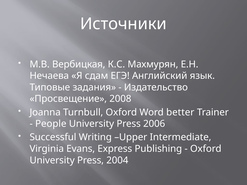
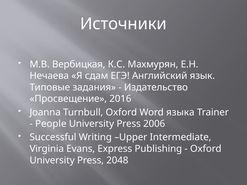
2008: 2008 -> 2016
better: better -> языка
2004: 2004 -> 2048
